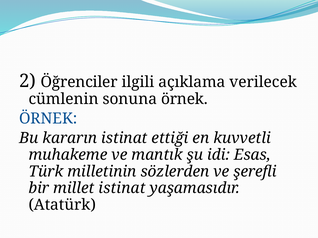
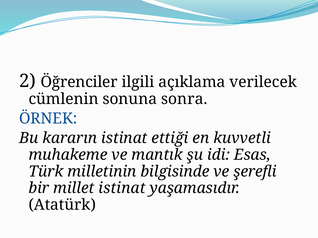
sonuna örnek: örnek -> sonra
sözlerden: sözlerden -> bilgisinde
